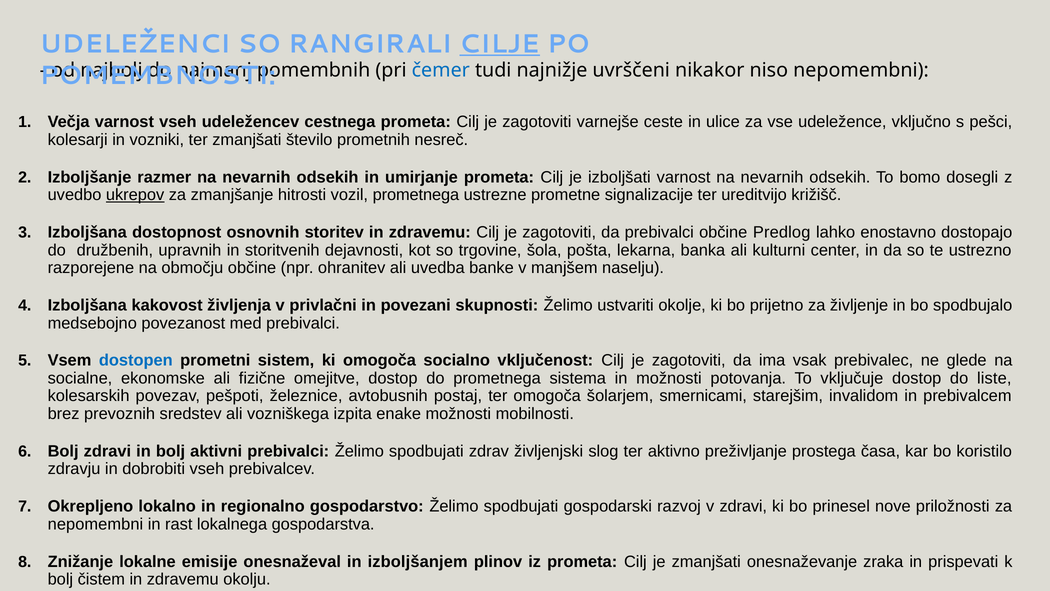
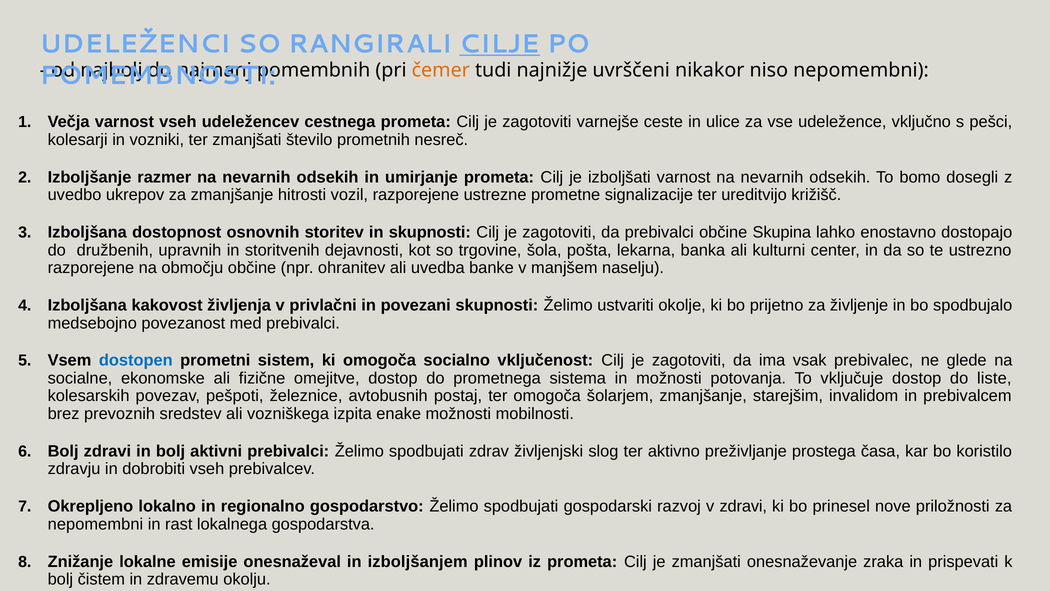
čemer colour: blue -> orange
ukrepov underline: present -> none
vozil prometnega: prometnega -> razporejene
storitev in zdravemu: zdravemu -> skupnosti
Predlog: Predlog -> Skupina
šolarjem smernicami: smernicami -> zmanjšanje
